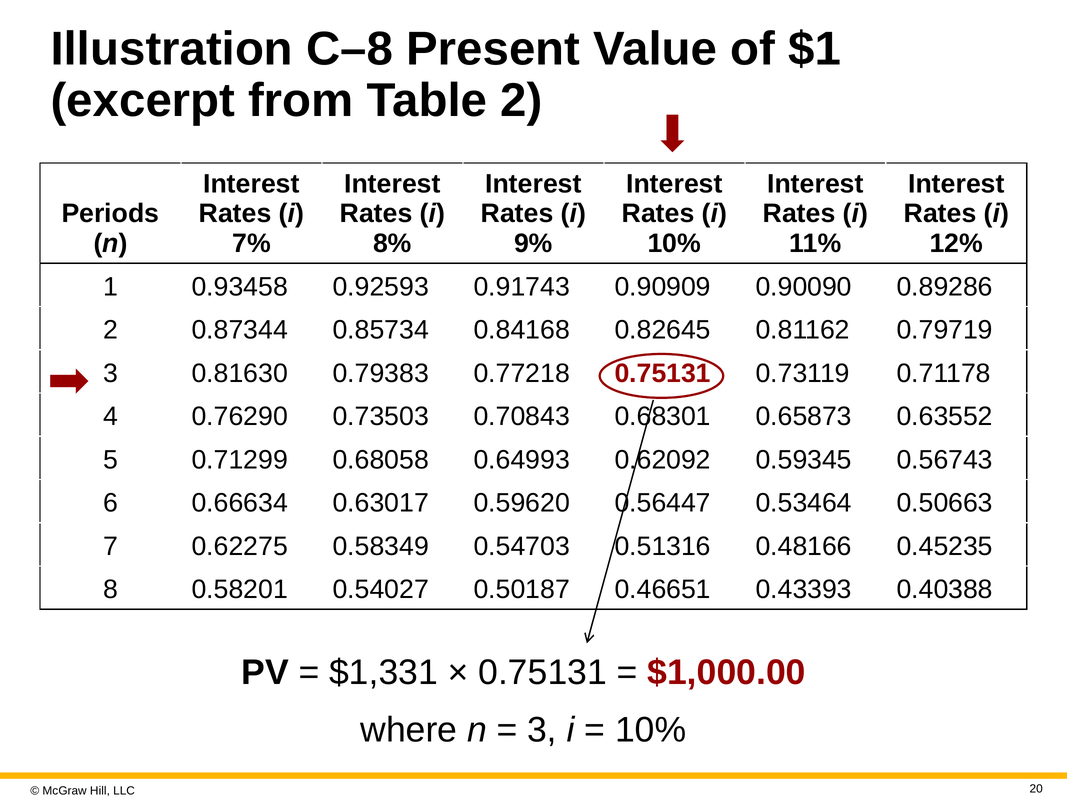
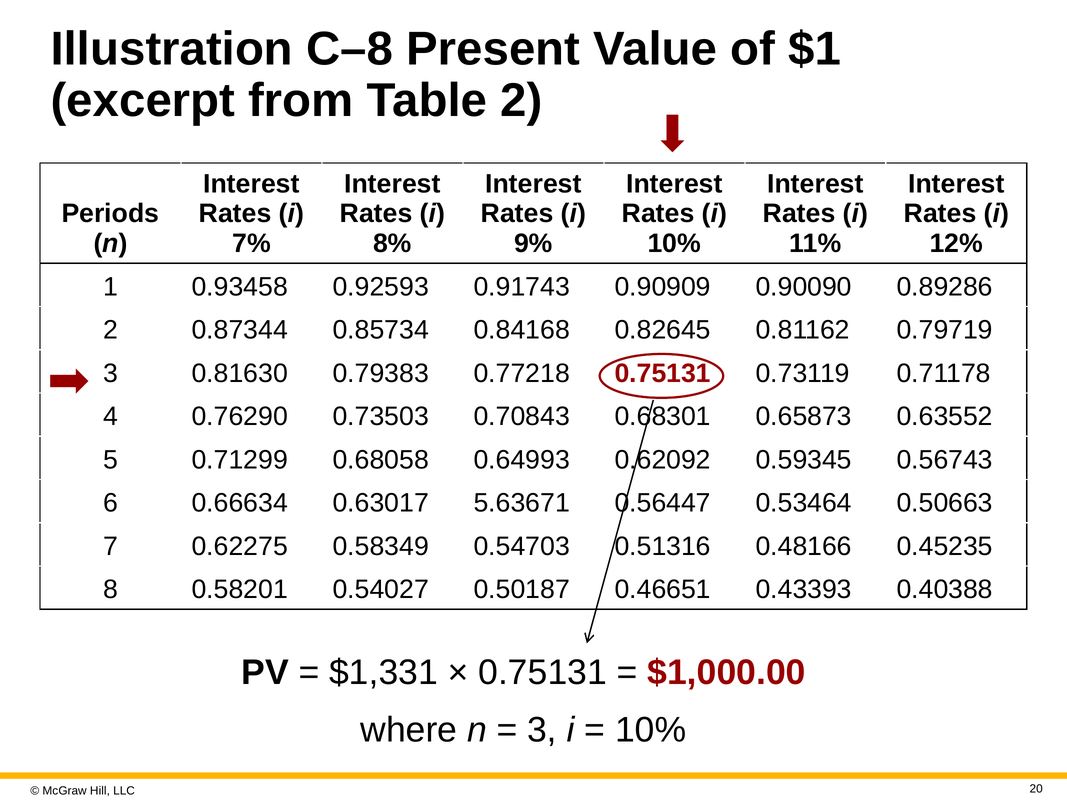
0.59620: 0.59620 -> 5.63671
